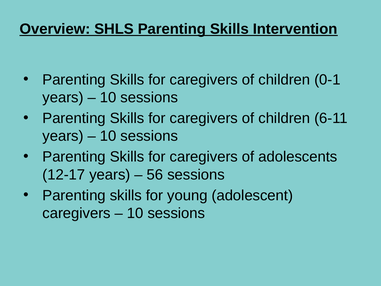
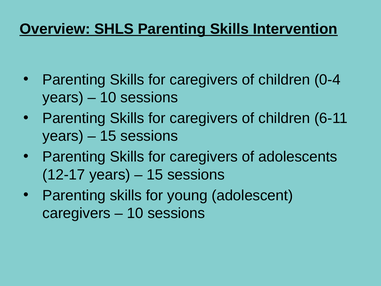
0-1: 0-1 -> 0-4
10 at (108, 136): 10 -> 15
56 at (155, 174): 56 -> 15
